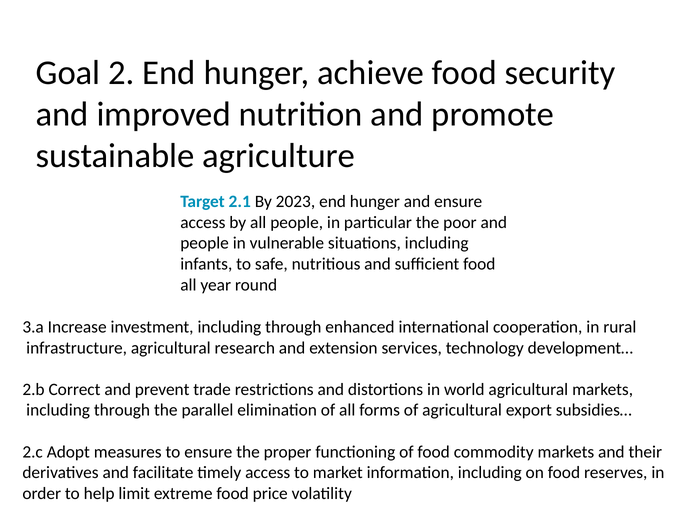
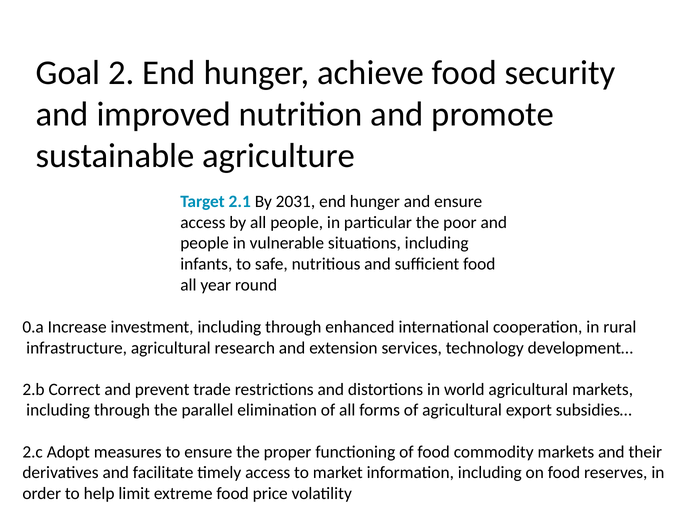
2023: 2023 -> 2031
3.a: 3.a -> 0.a
